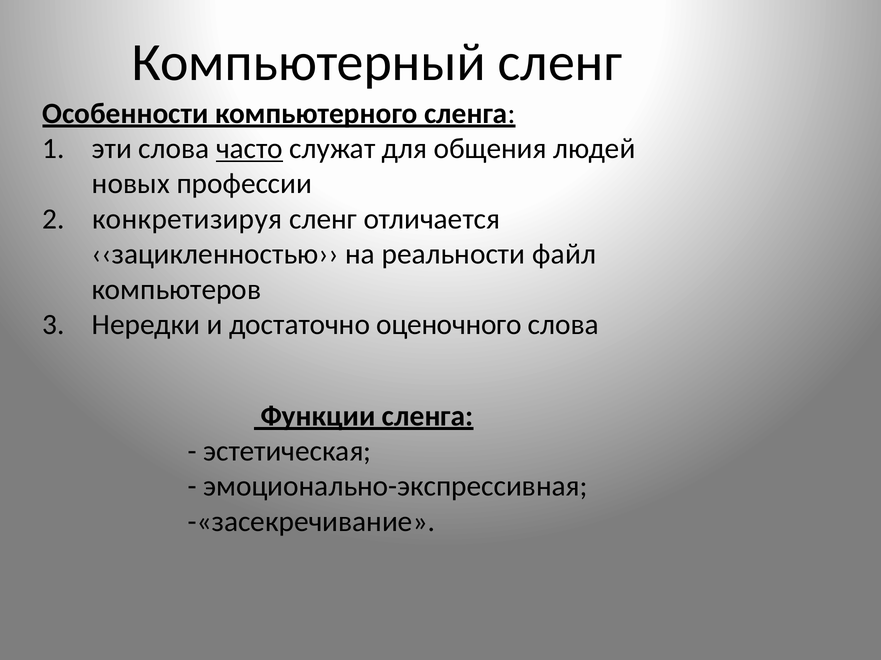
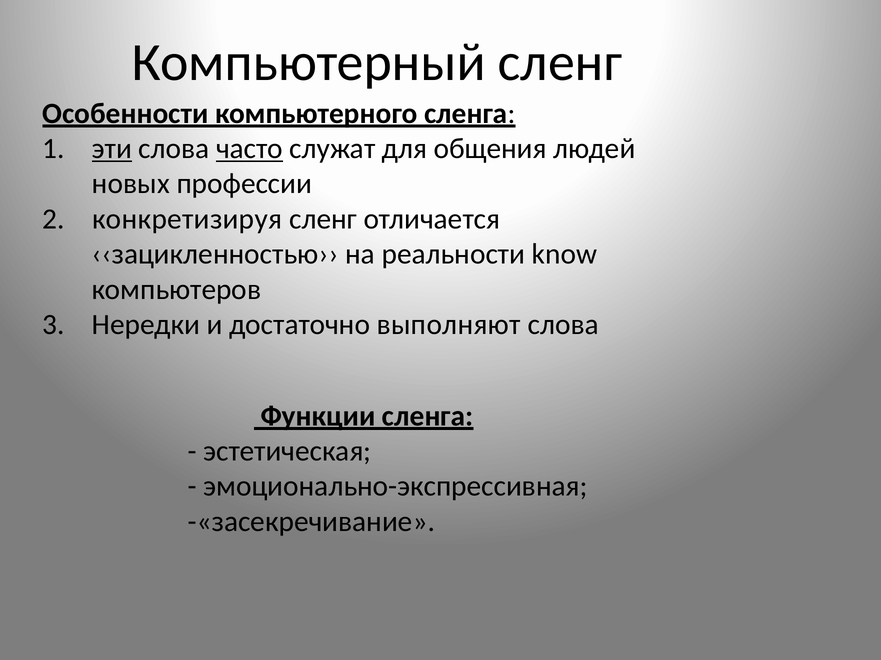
эти underline: none -> present
файл: файл -> know
оценочного: оценочного -> выполняют
